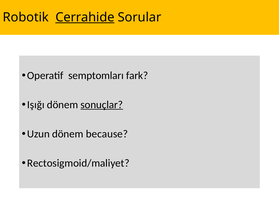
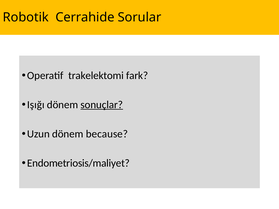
Cerrahide underline: present -> none
semptomları: semptomları -> trakelektomi
Rectosigmoid/maliyet: Rectosigmoid/maliyet -> Endometriosis/maliyet
